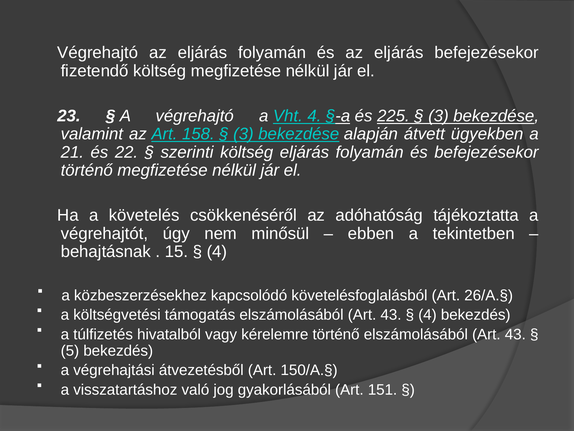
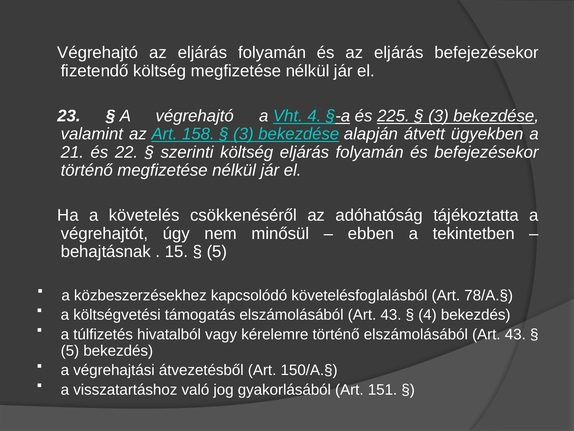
4 at (217, 251): 4 -> 5
26/A.§: 26/A.§ -> 78/A.§
